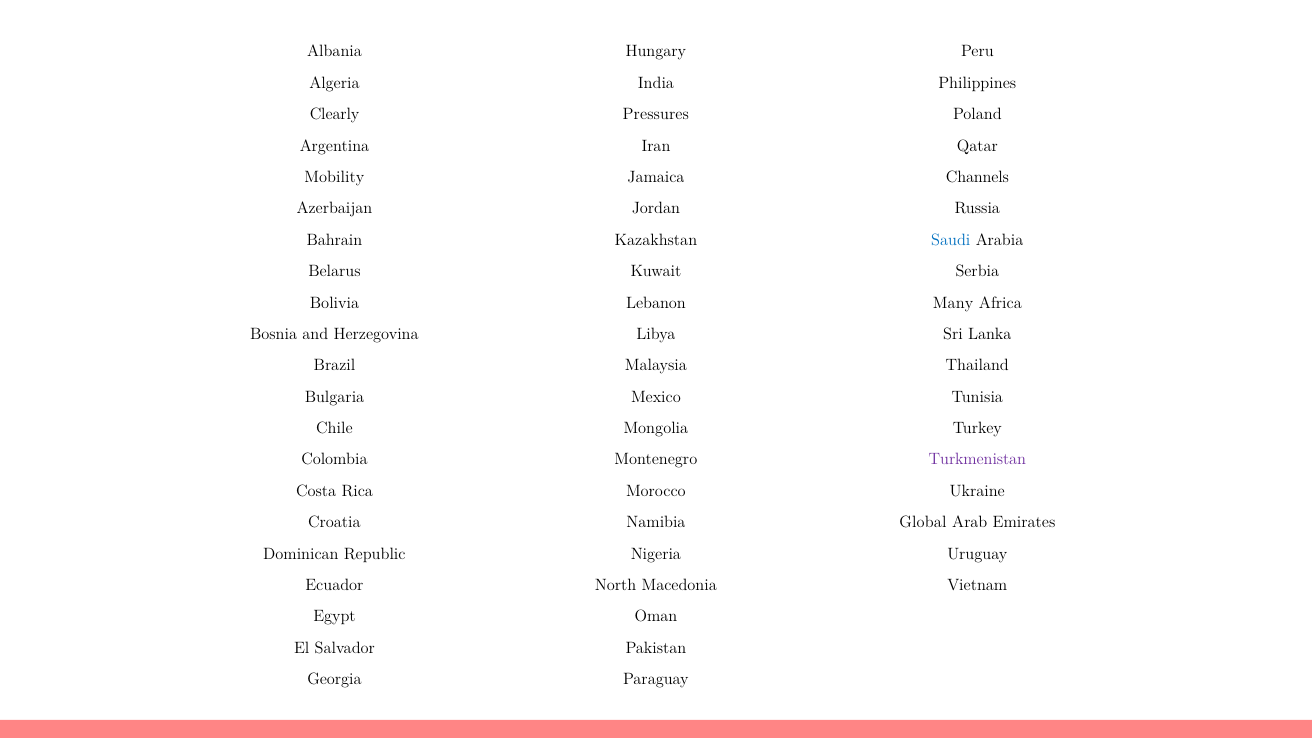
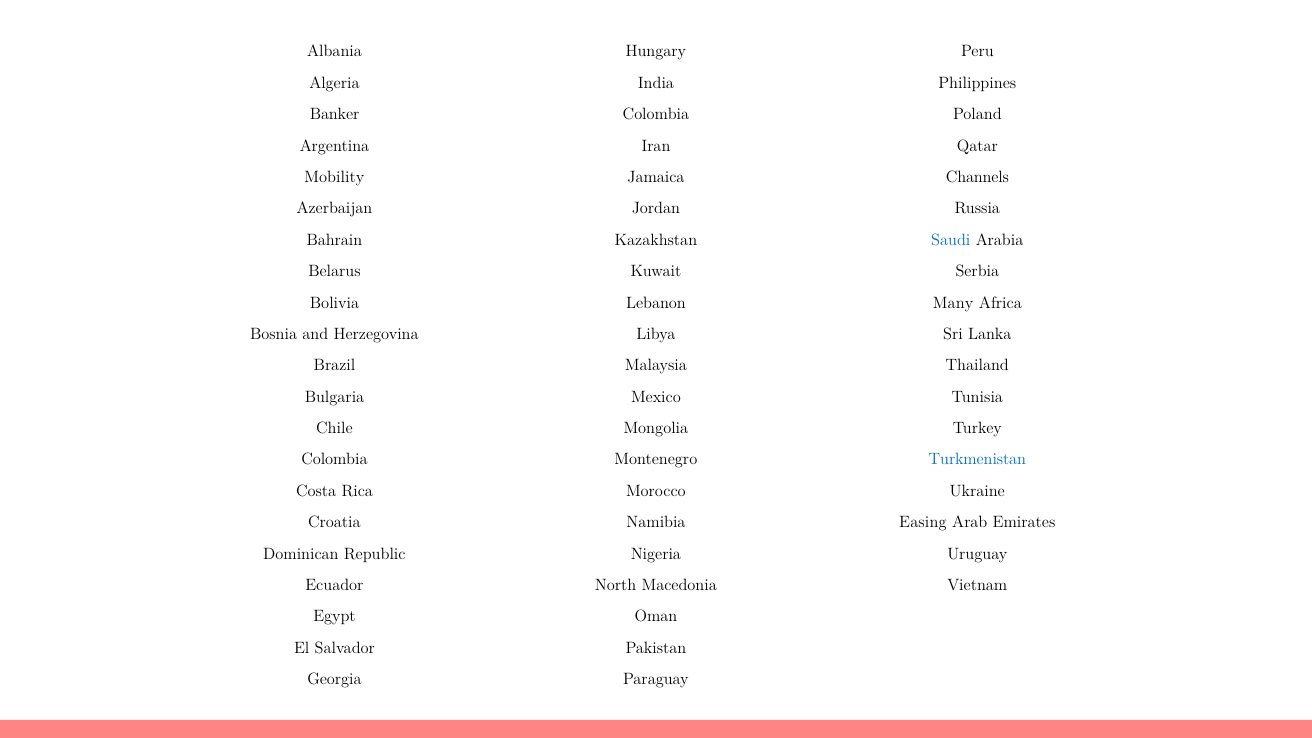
Clearly: Clearly -> Banker
Pressures at (656, 114): Pressures -> Colombia
Turkmenistan colour: purple -> blue
Global: Global -> Easing
